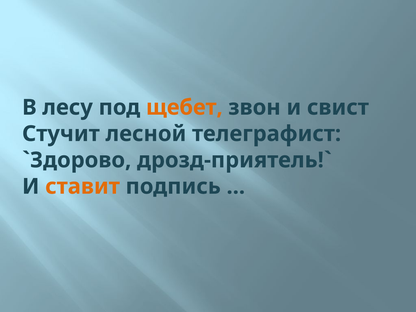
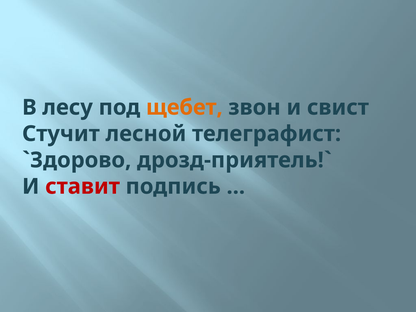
ставит colour: orange -> red
